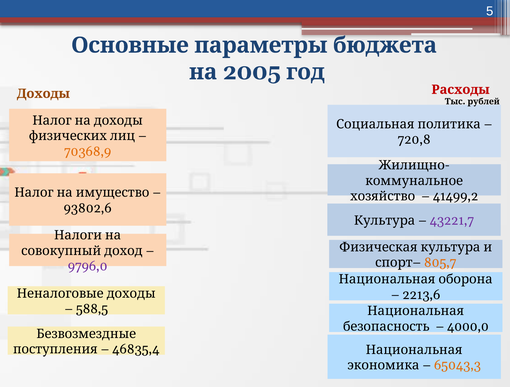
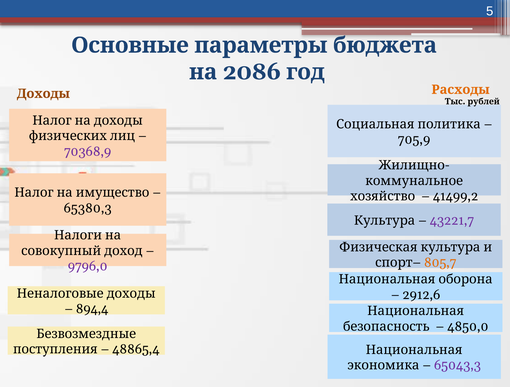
2005: 2005 -> 2086
Расходы colour: red -> orange
720,8: 720,8 -> 705,9
70368,9 colour: orange -> purple
93802,6: 93802,6 -> 65380,3
2213,6: 2213,6 -> 2912,6
588,5: 588,5 -> 894,4
4000,0: 4000,0 -> 4850,0
46835,4: 46835,4 -> 48865,4
65043,3 colour: orange -> purple
